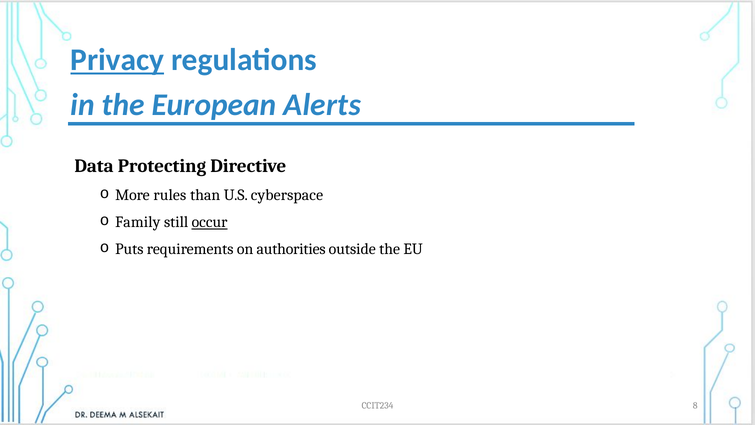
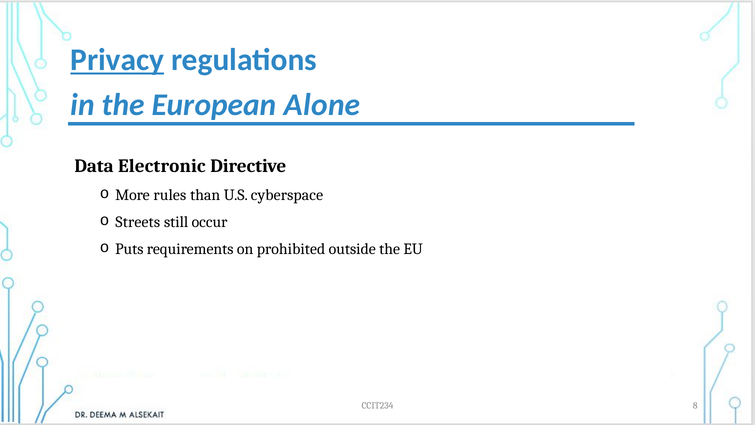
Alerts: Alerts -> Alone
Protecting: Protecting -> Electronic
Family: Family -> Streets
occur underline: present -> none
authorities: authorities -> prohibited
